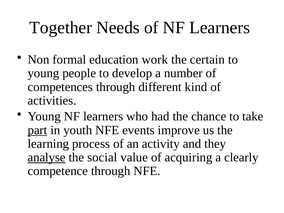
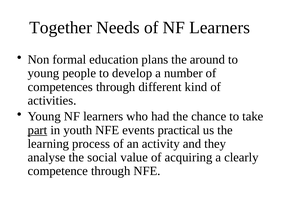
work: work -> plans
certain: certain -> around
improve: improve -> practical
analyse underline: present -> none
